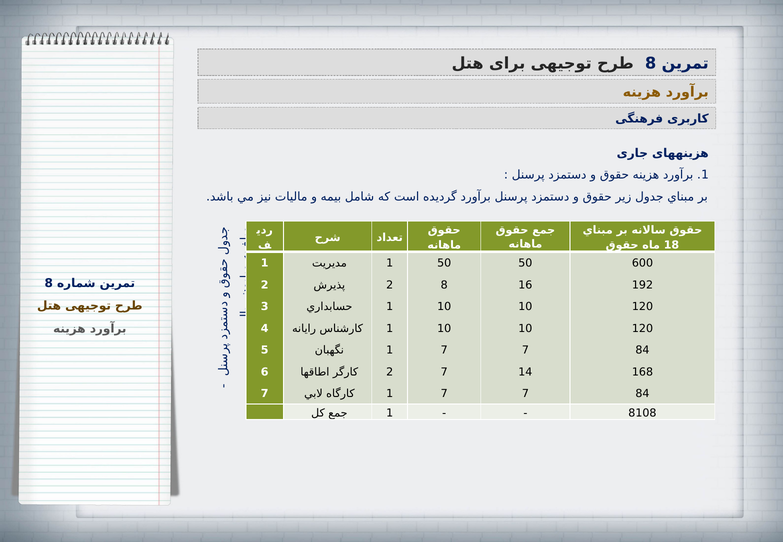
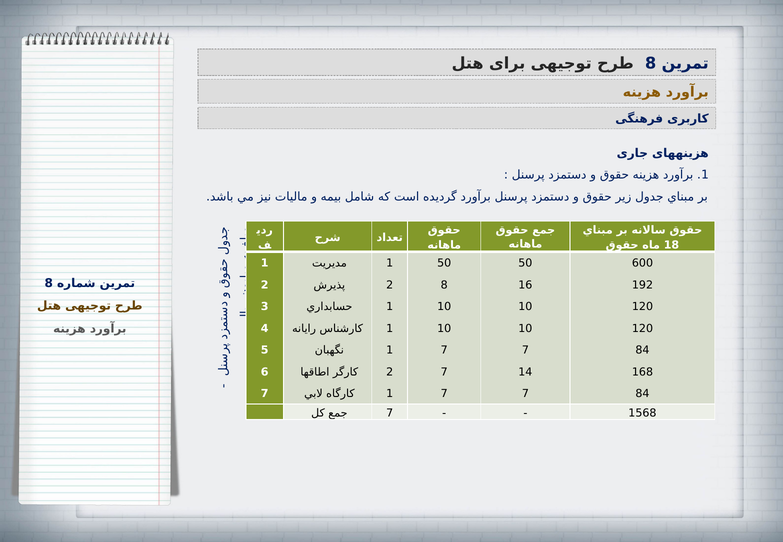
1 at (390, 413): 1 -> 7
8108: 8108 -> 1568
